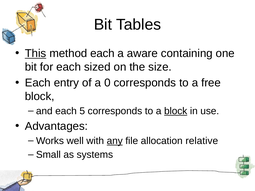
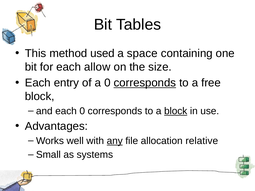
This underline: present -> none
method each: each -> used
aware: aware -> space
sized: sized -> allow
corresponds at (145, 83) underline: none -> present
each 5: 5 -> 0
